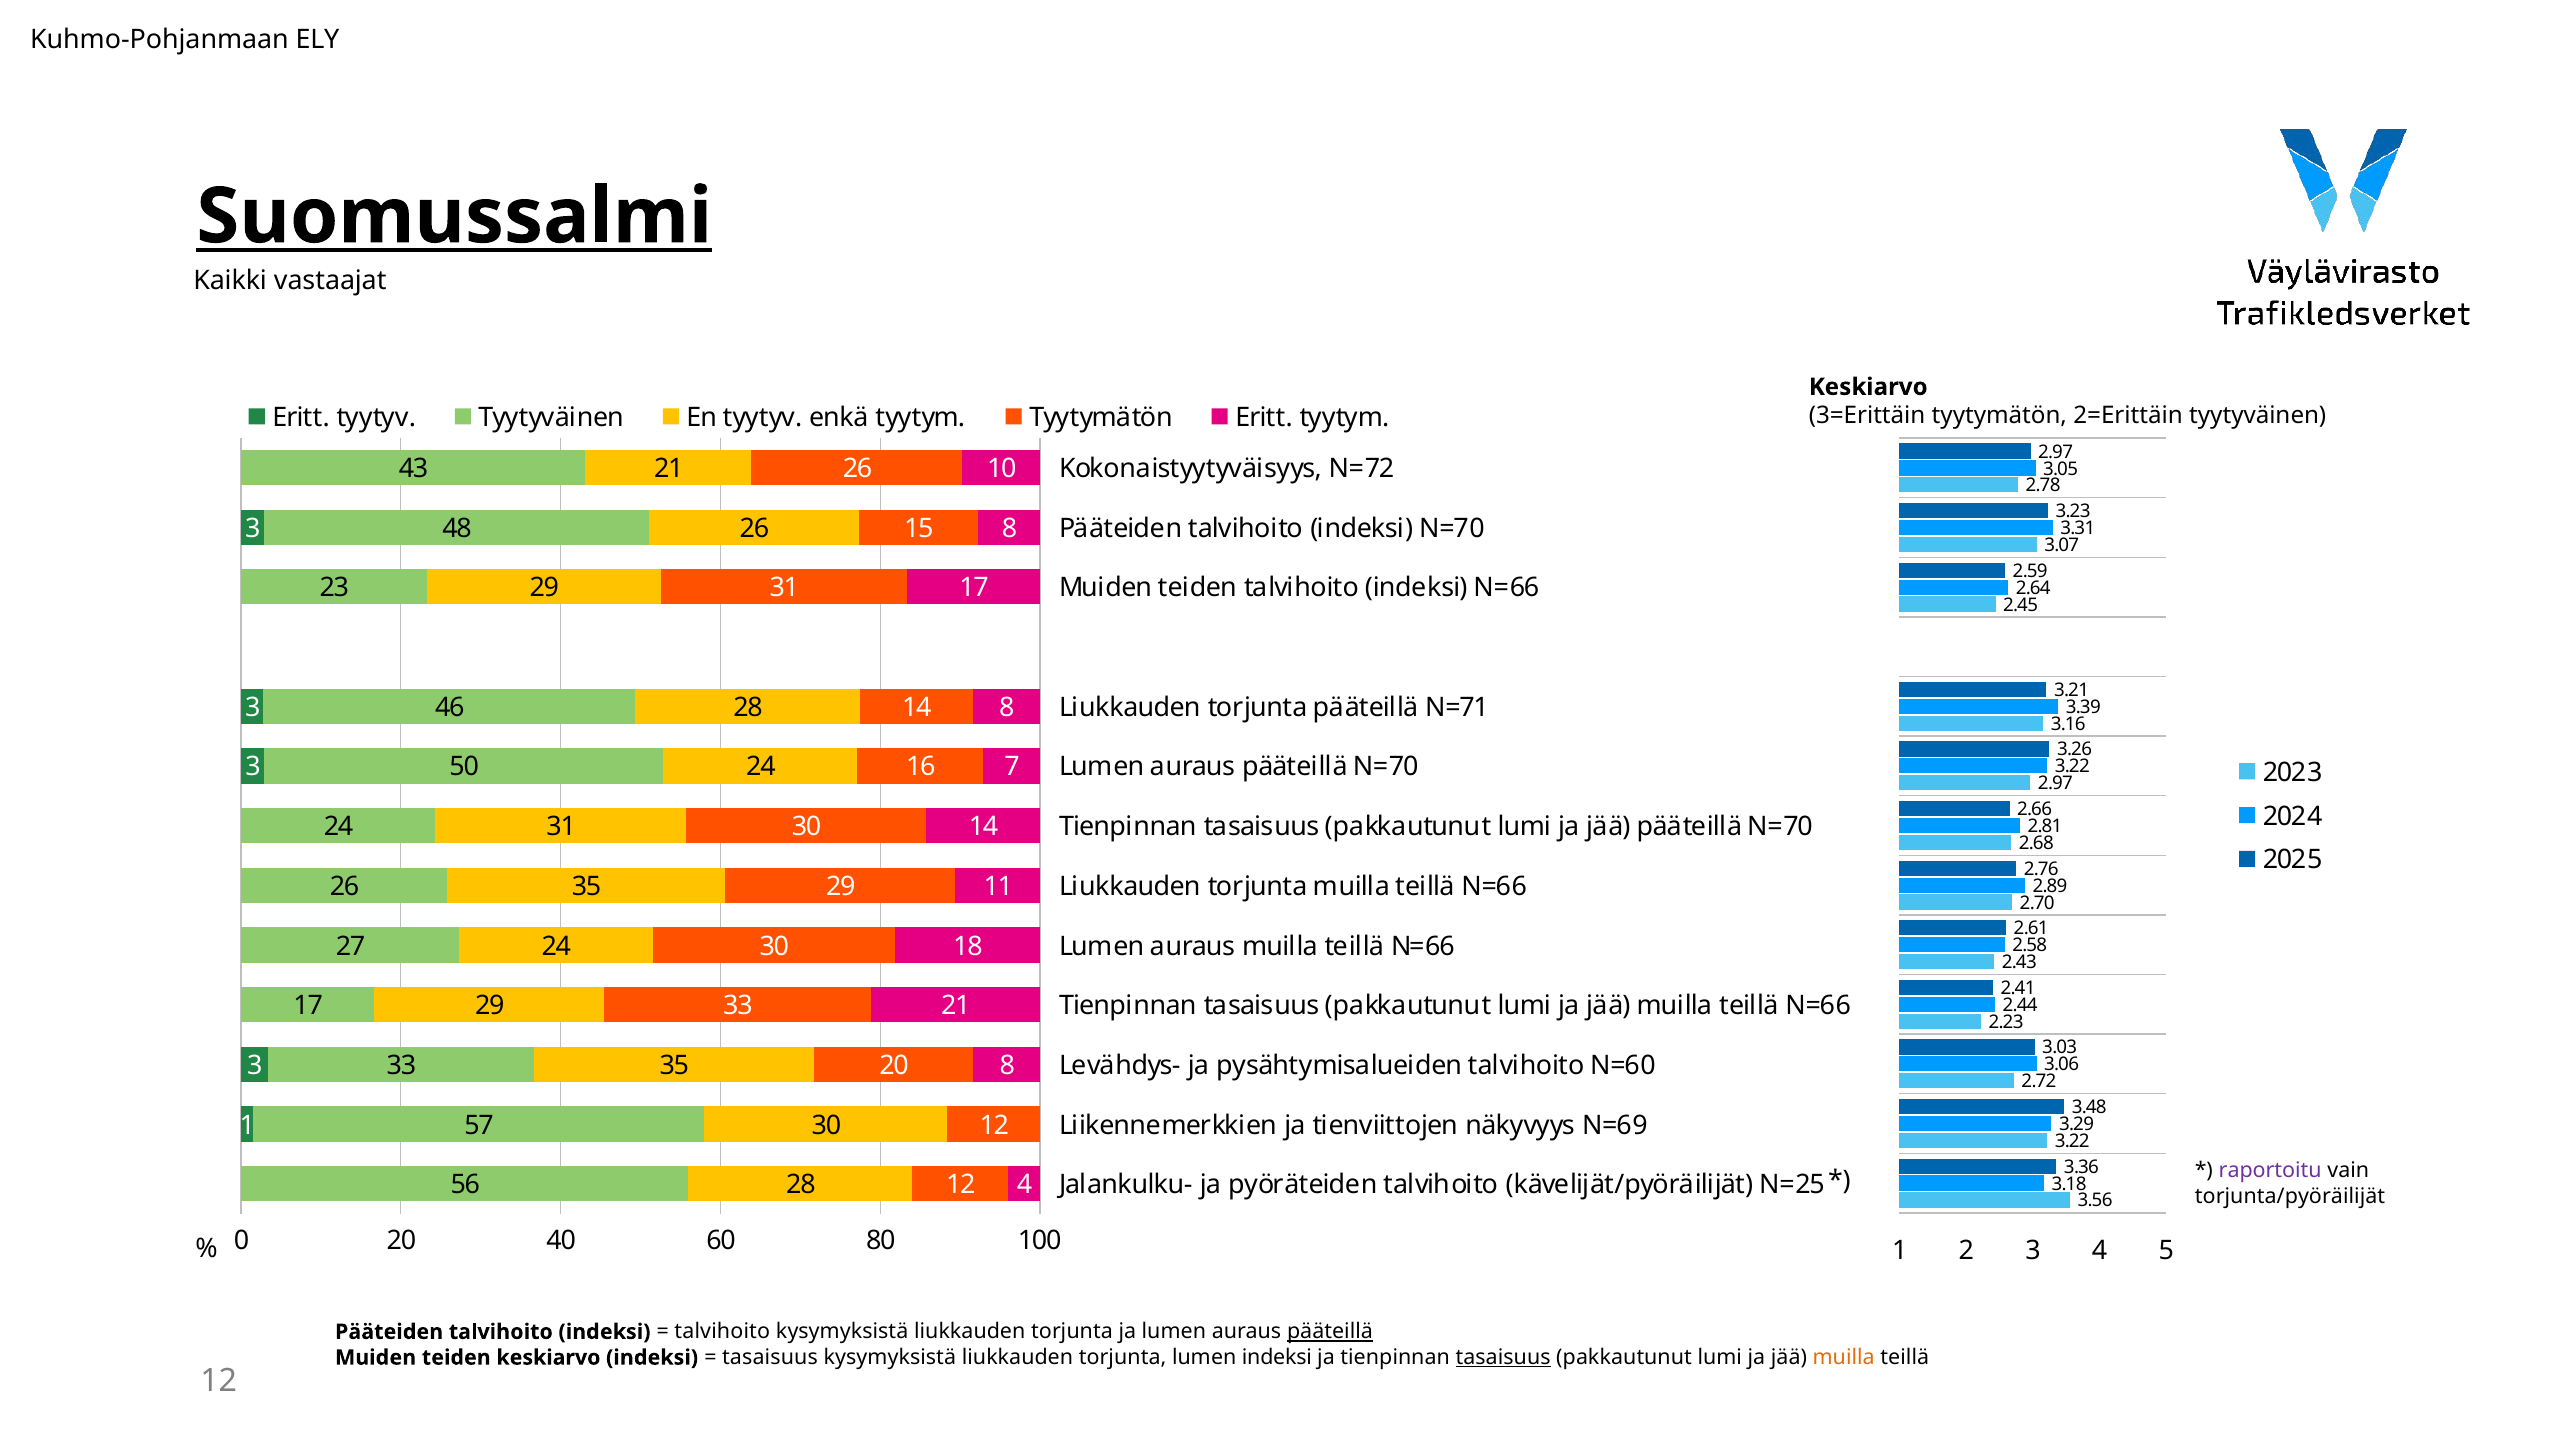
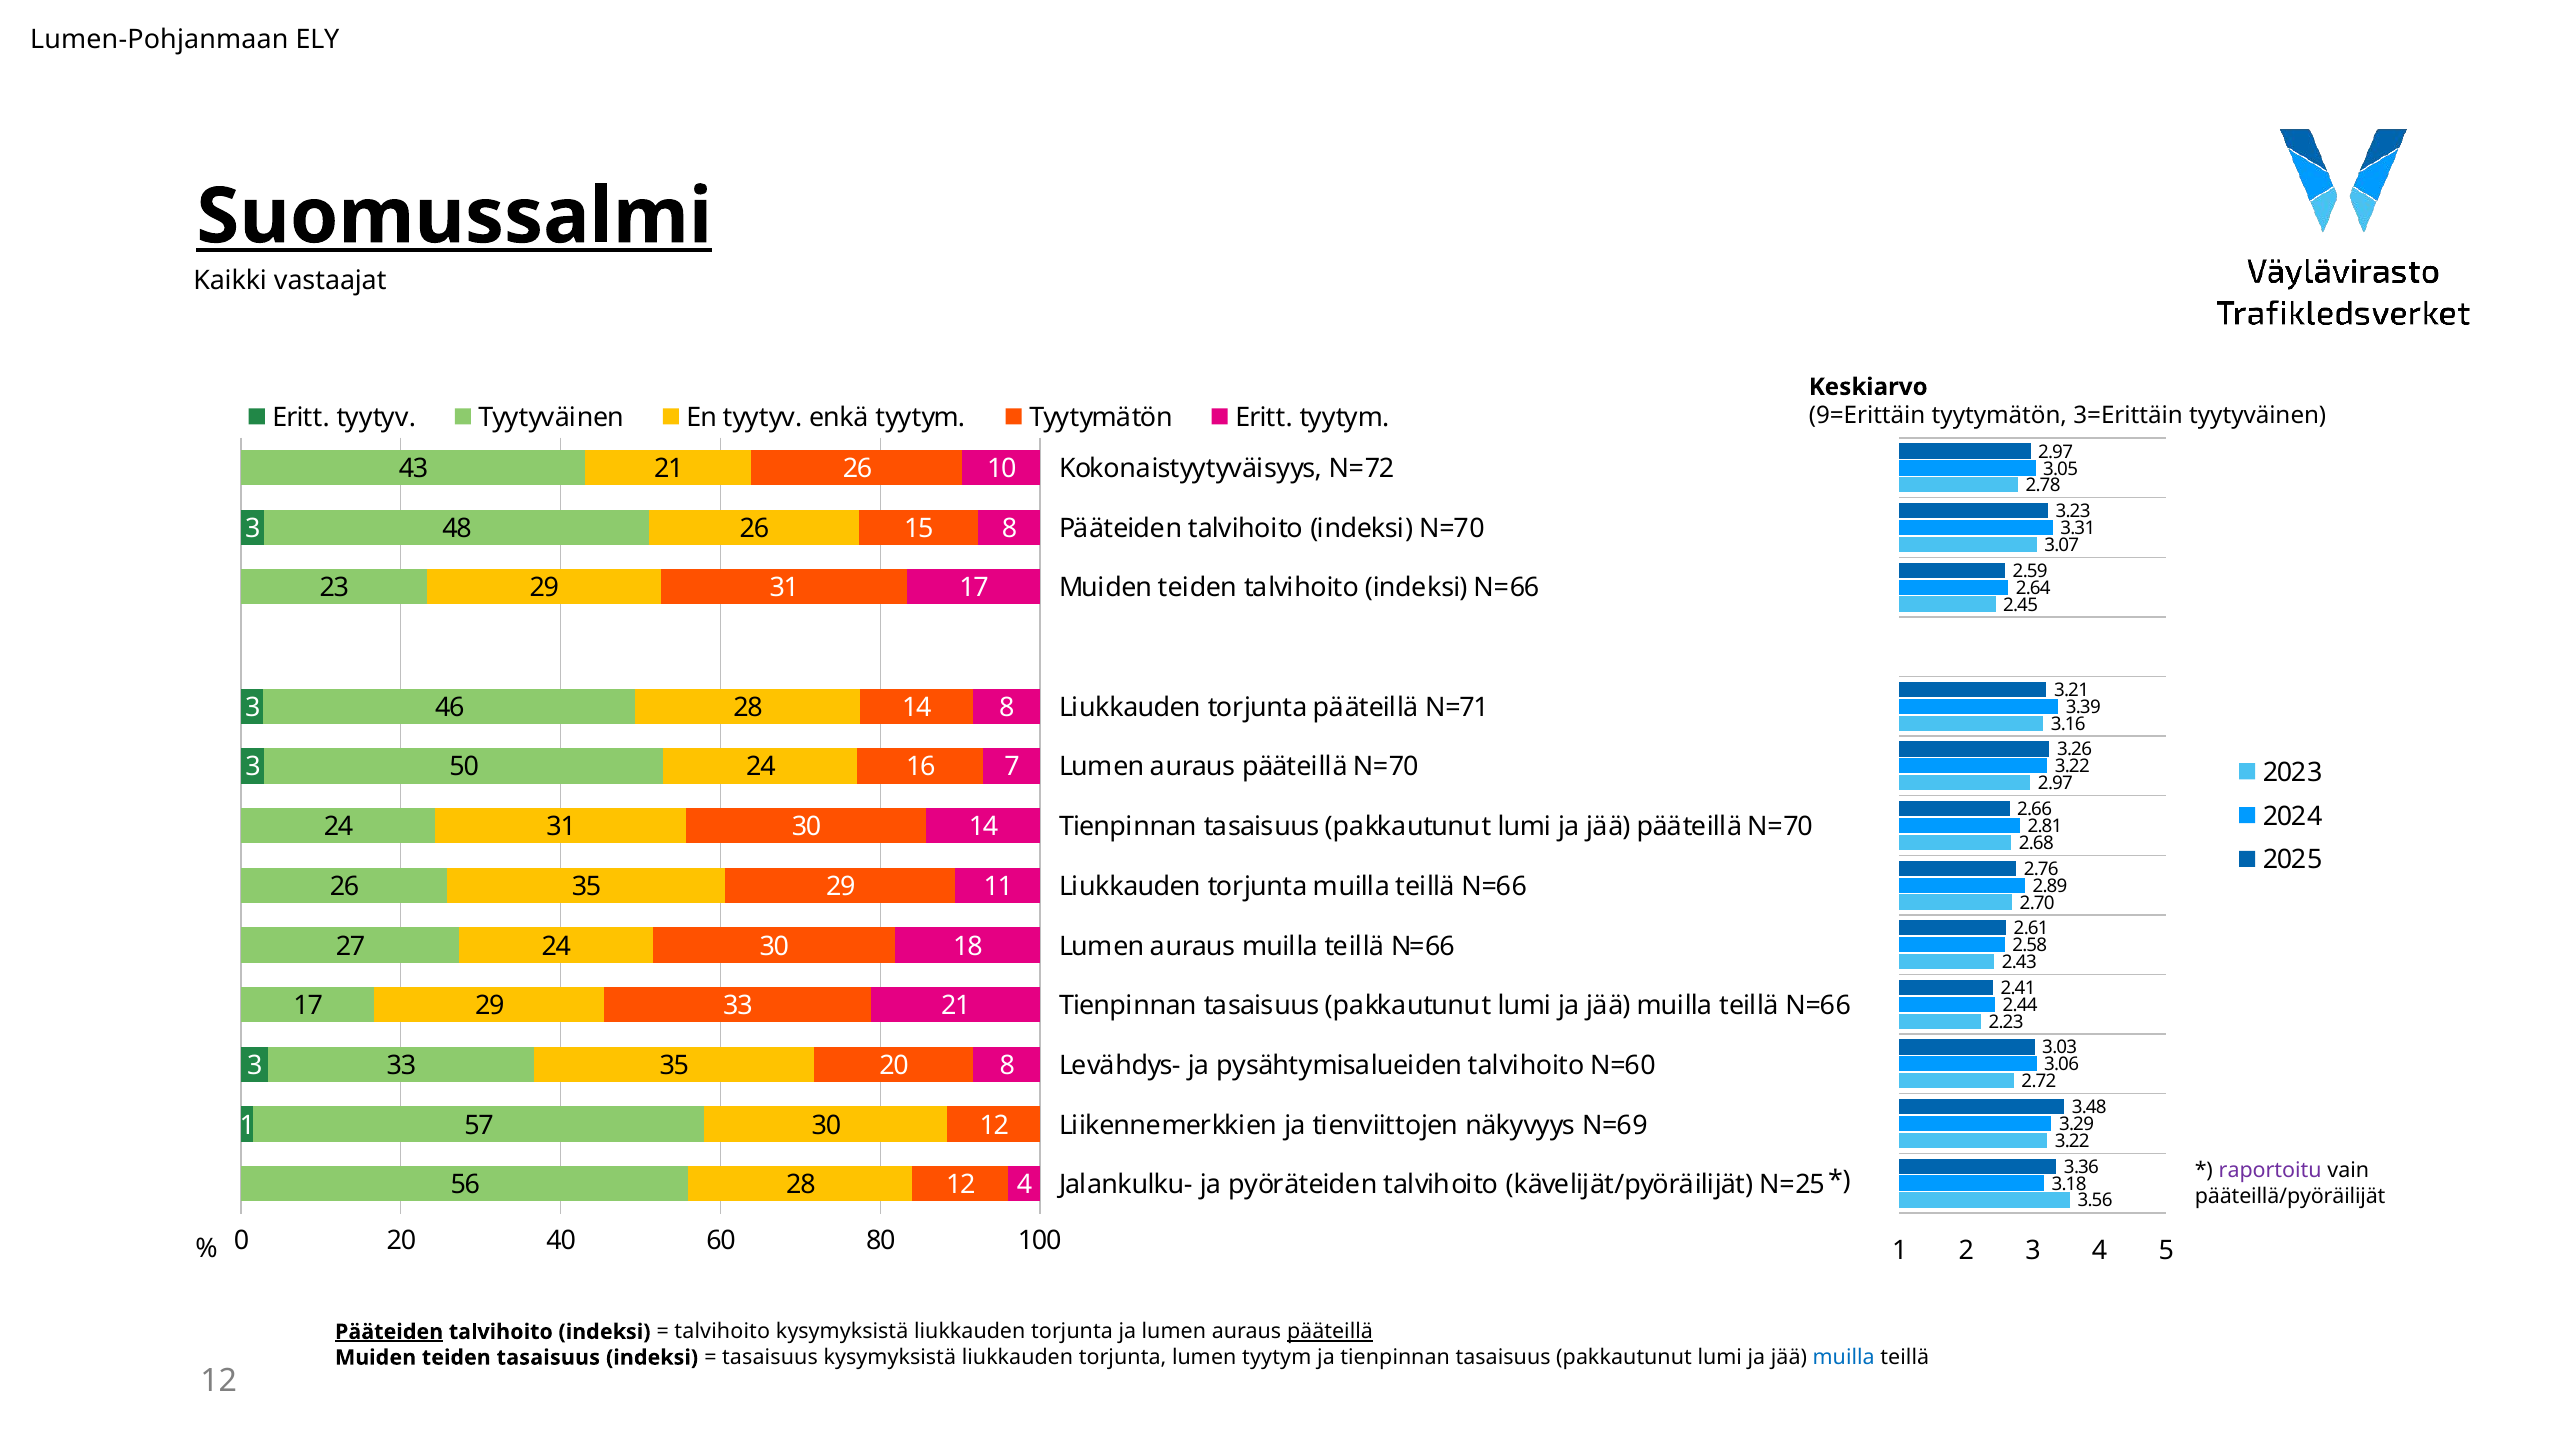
Kuhmo-Pohjanmaan: Kuhmo-Pohjanmaan -> Lumen-Pohjanmaan
3=Erittäin: 3=Erittäin -> 9=Erittäin
2=Erittäin: 2=Erittäin -> 3=Erittäin
torjunta/pyöräilijät: torjunta/pyöräilijät -> pääteillä/pyöräilijät
Pääteiden at (389, 1332) underline: none -> present
teiden keskiarvo: keskiarvo -> tasaisuus
lumen indeksi: indeksi -> tyytym
tasaisuus at (1503, 1358) underline: present -> none
muilla at (1844, 1358) colour: orange -> blue
